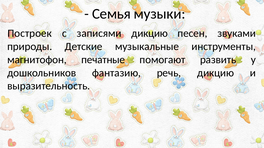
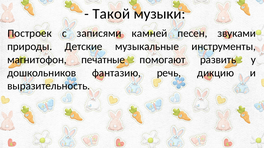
Семья: Семья -> Такой
записями дикцию: дикцию -> камней
